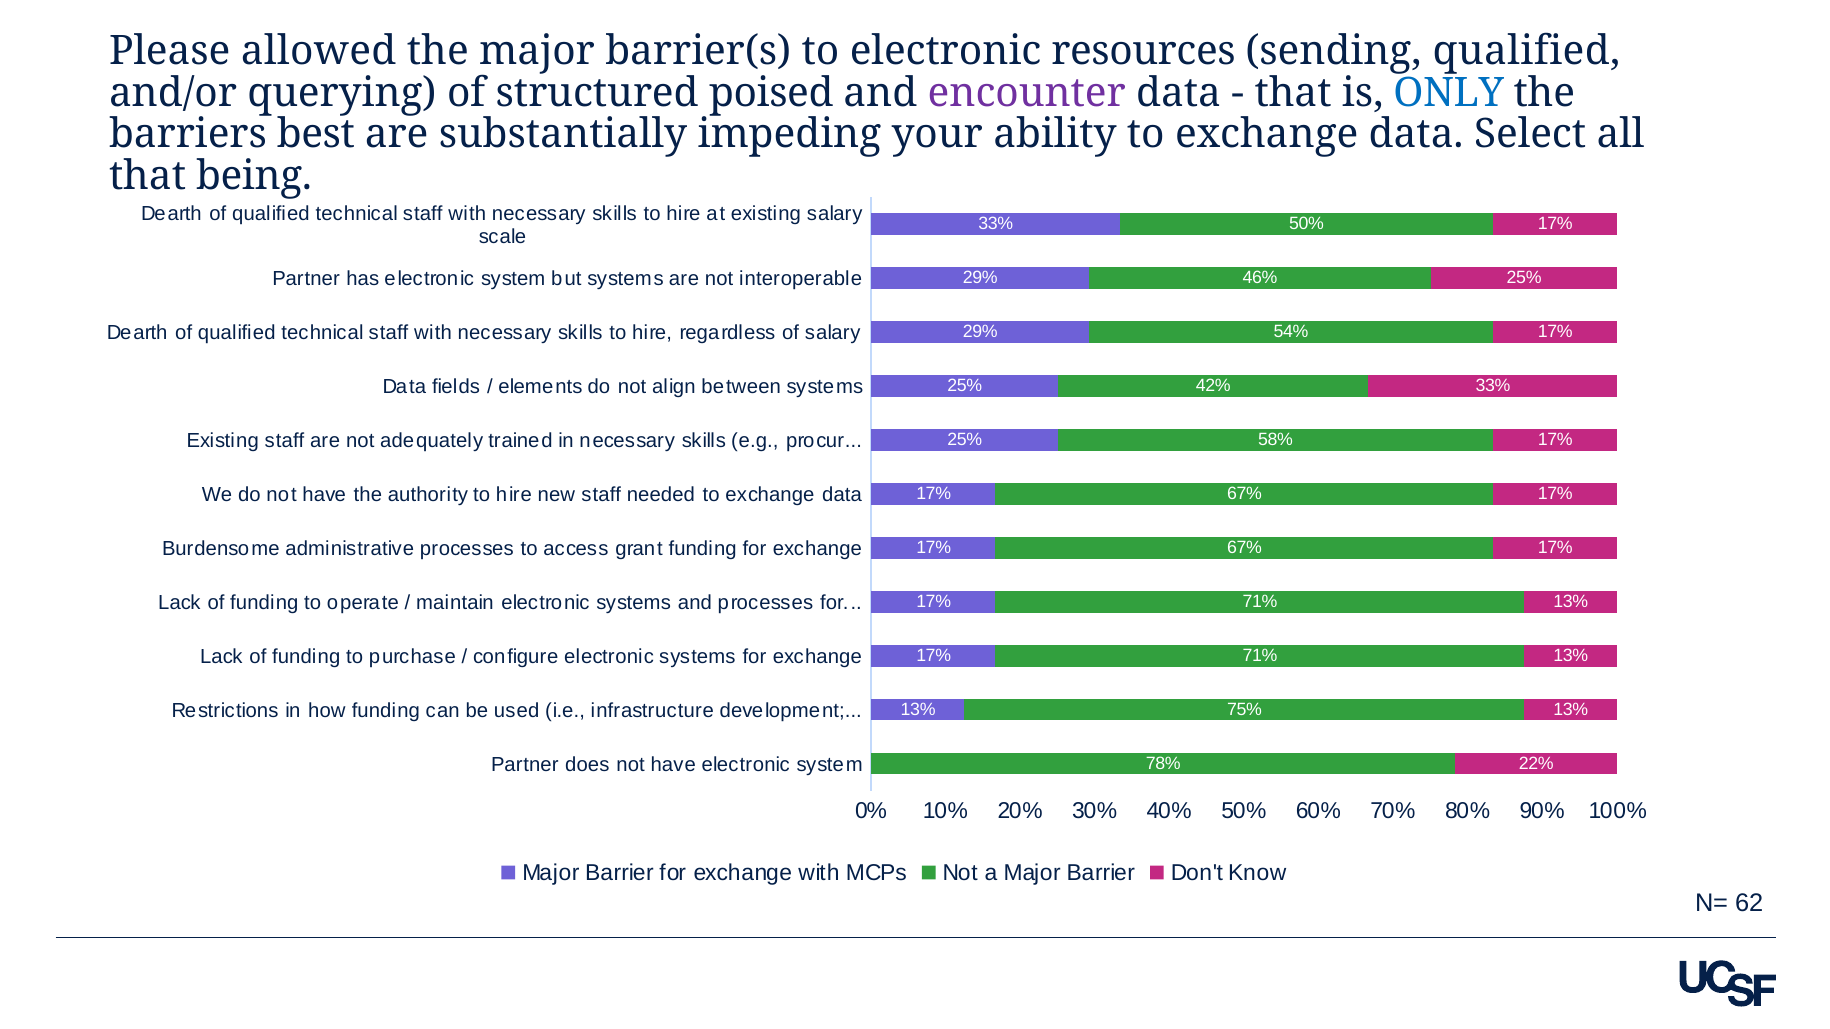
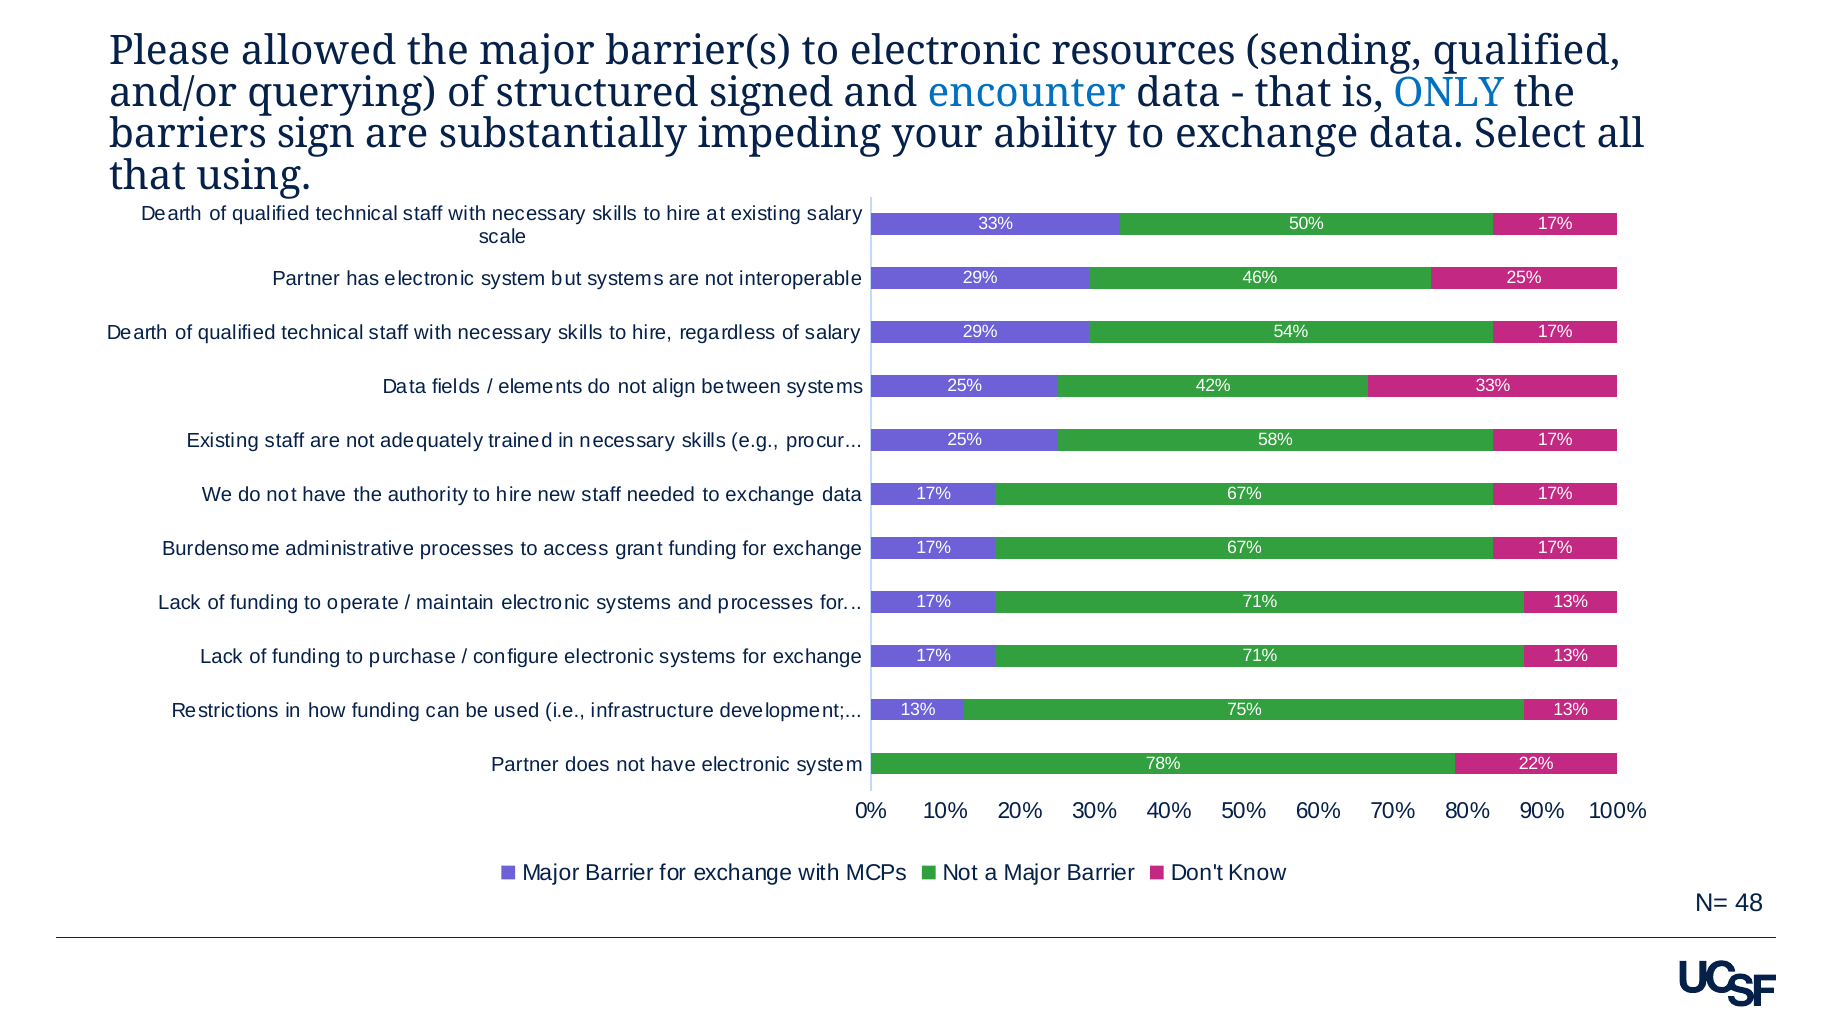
poised: poised -> signed
encounter colour: purple -> blue
best: best -> sign
being: being -> using
62: 62 -> 48
